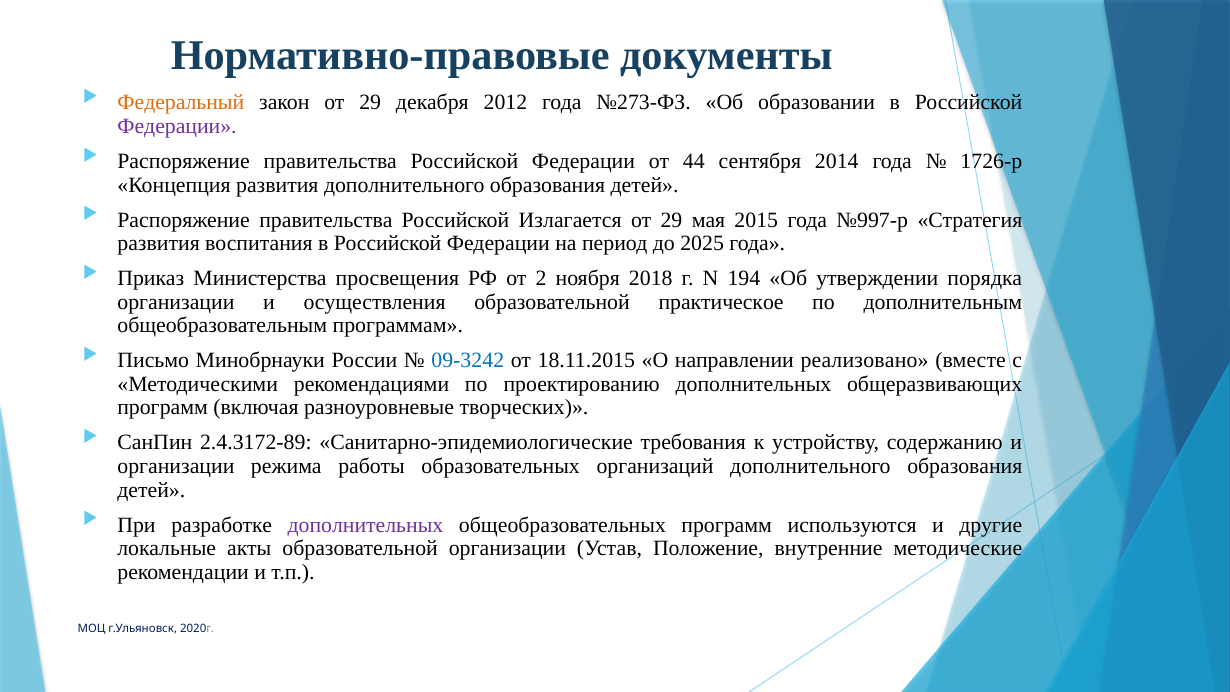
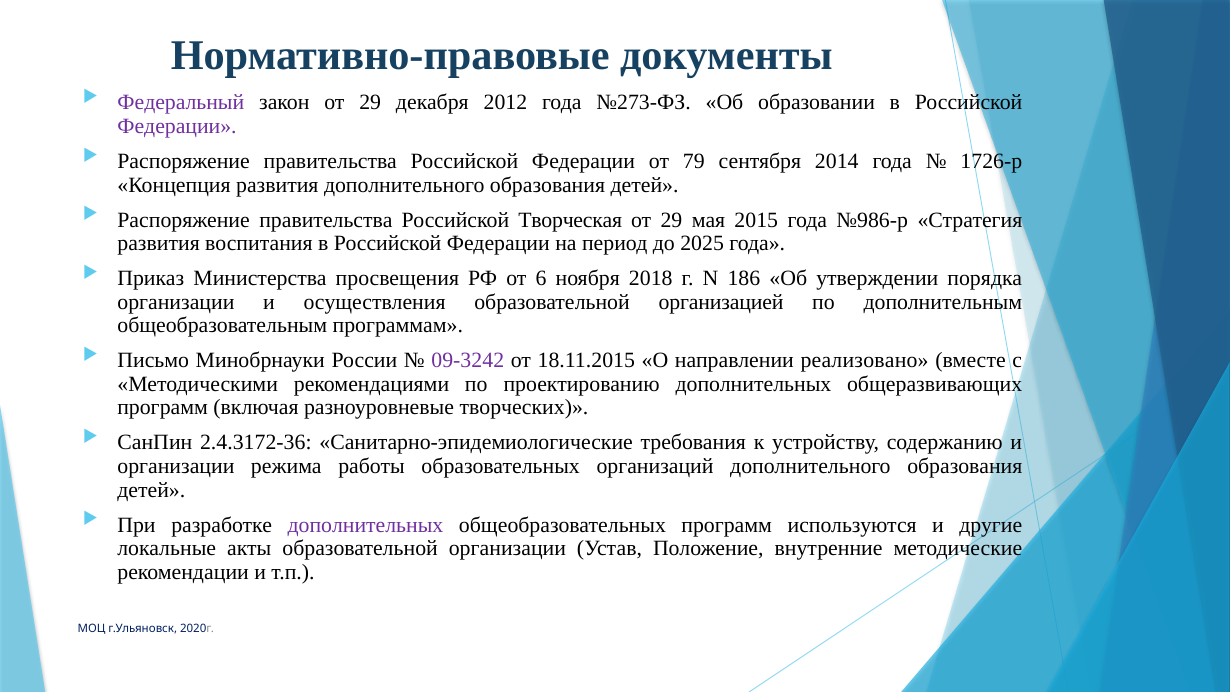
Федеральный colour: orange -> purple
44: 44 -> 79
Излагается: Излагается -> Творческая
№997-р: №997-р -> №986-р
2: 2 -> 6
194: 194 -> 186
практическое: практическое -> организацией
09-3242 colour: blue -> purple
2.4.3172-89: 2.4.3172-89 -> 2.4.3172-36
